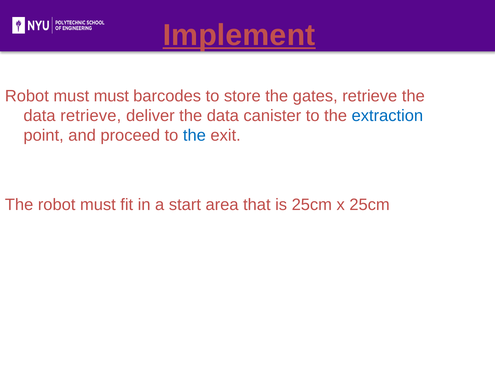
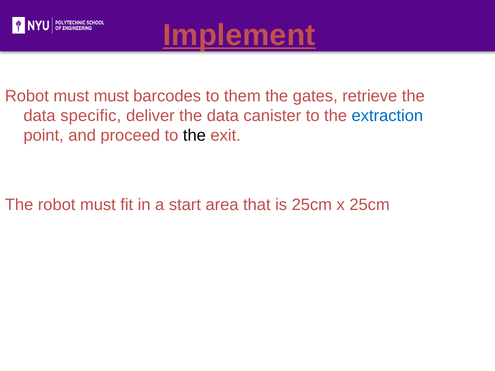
store: store -> them
data retrieve: retrieve -> specific
the at (194, 136) colour: blue -> black
